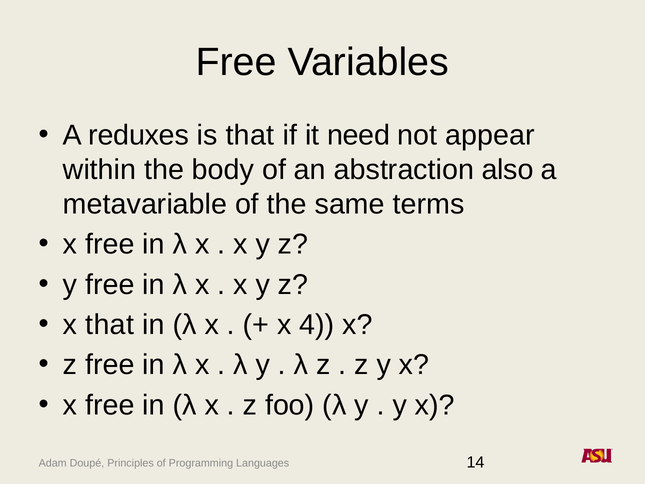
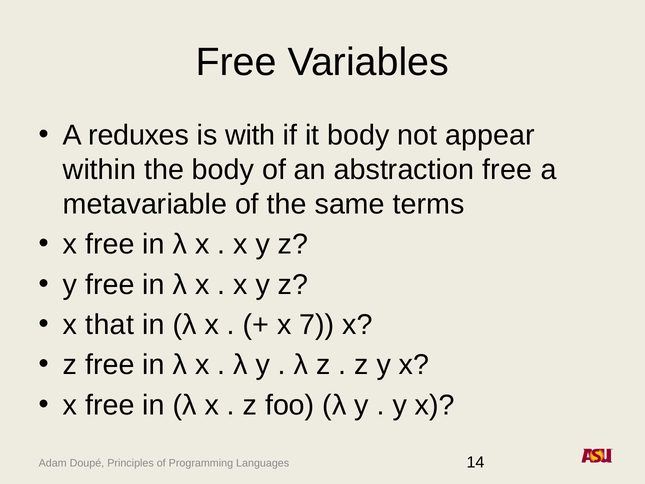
is that: that -> with
it need: need -> body
abstraction also: also -> free
4: 4 -> 7
